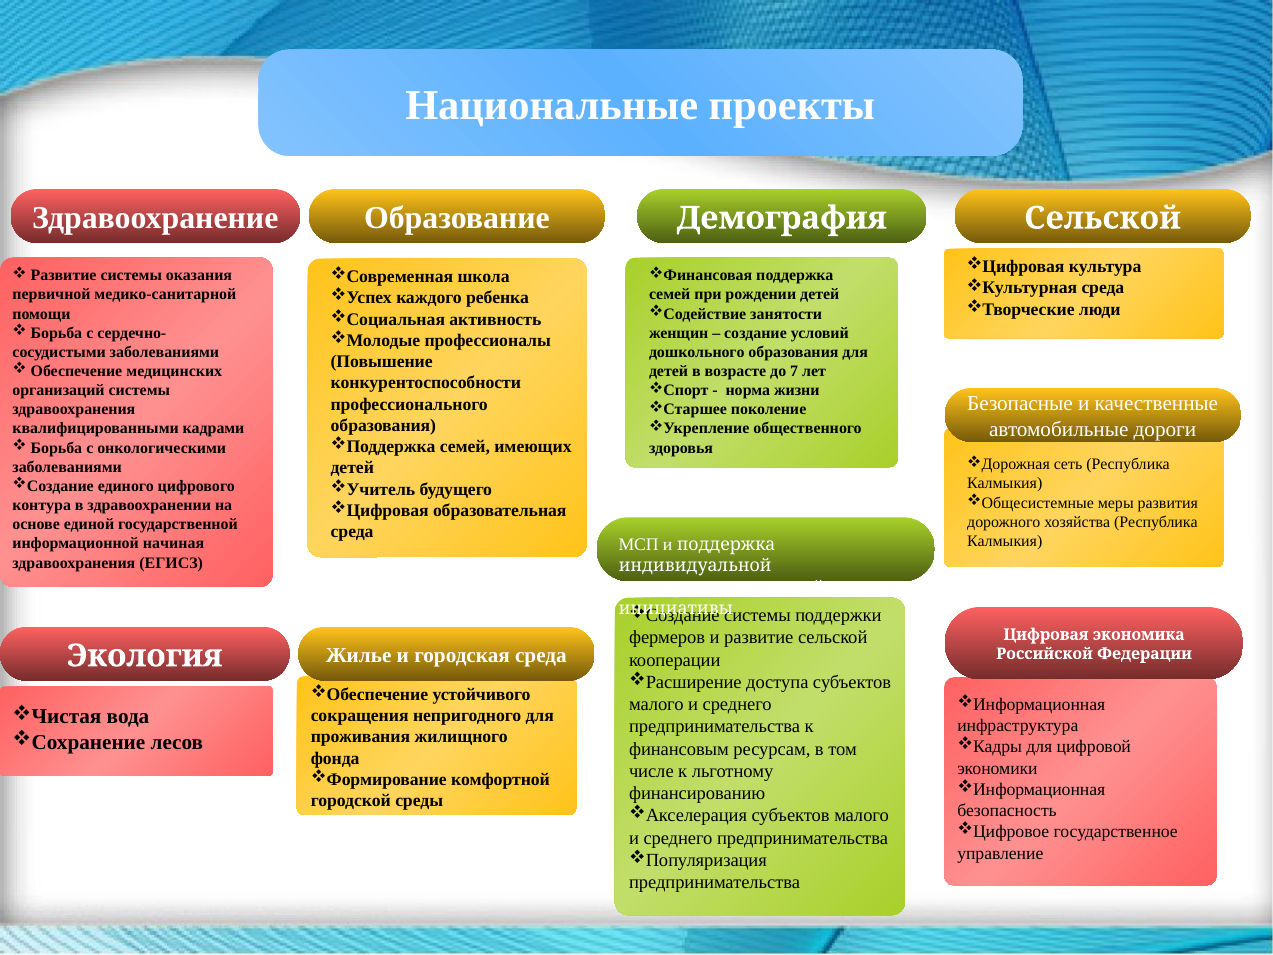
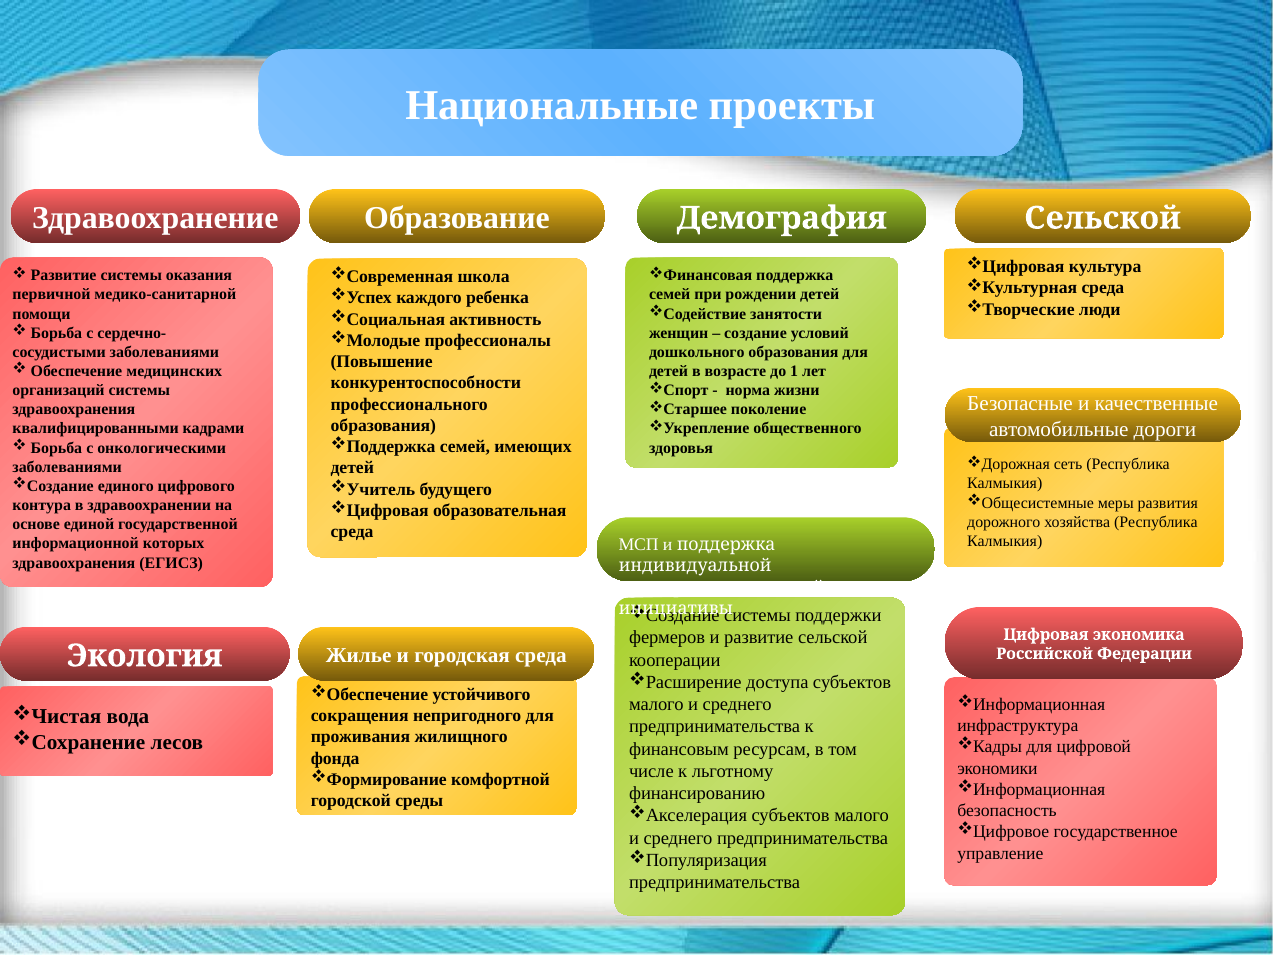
7: 7 -> 1
начиная: начиная -> которых
